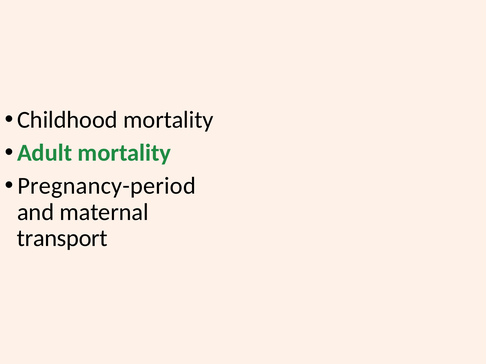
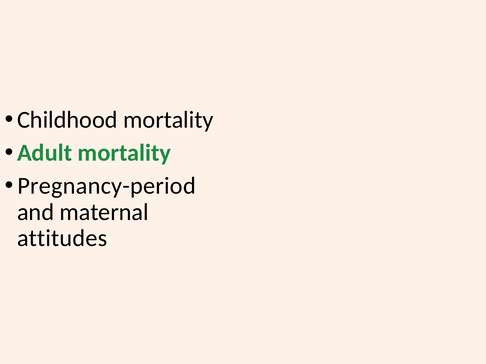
transport: transport -> attitudes
